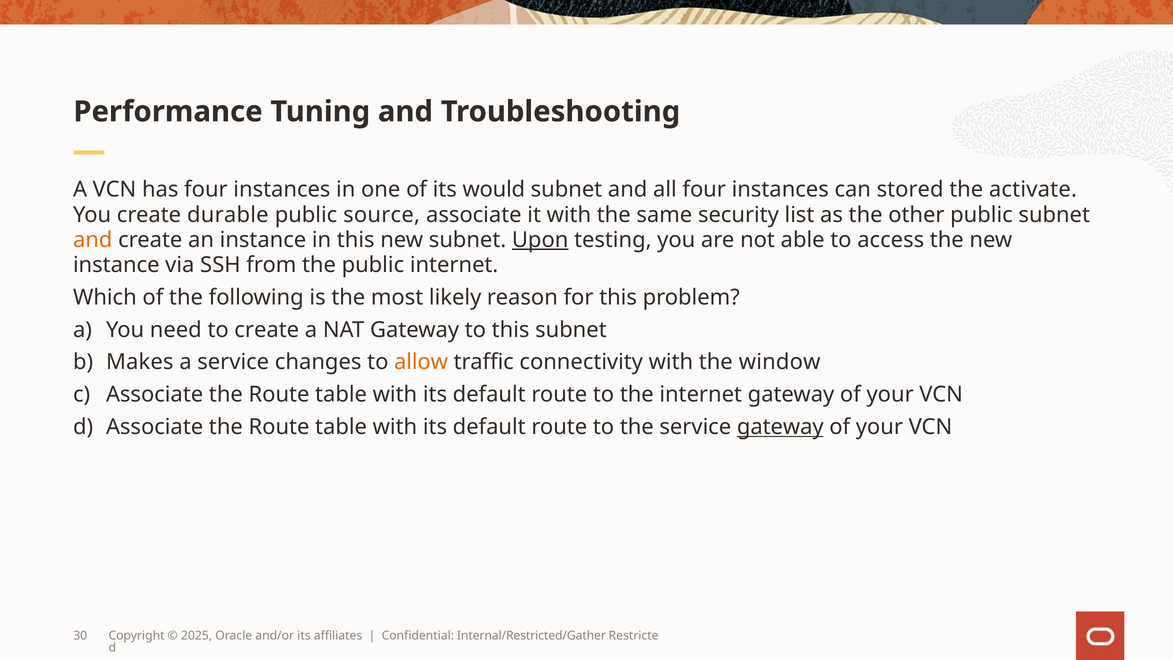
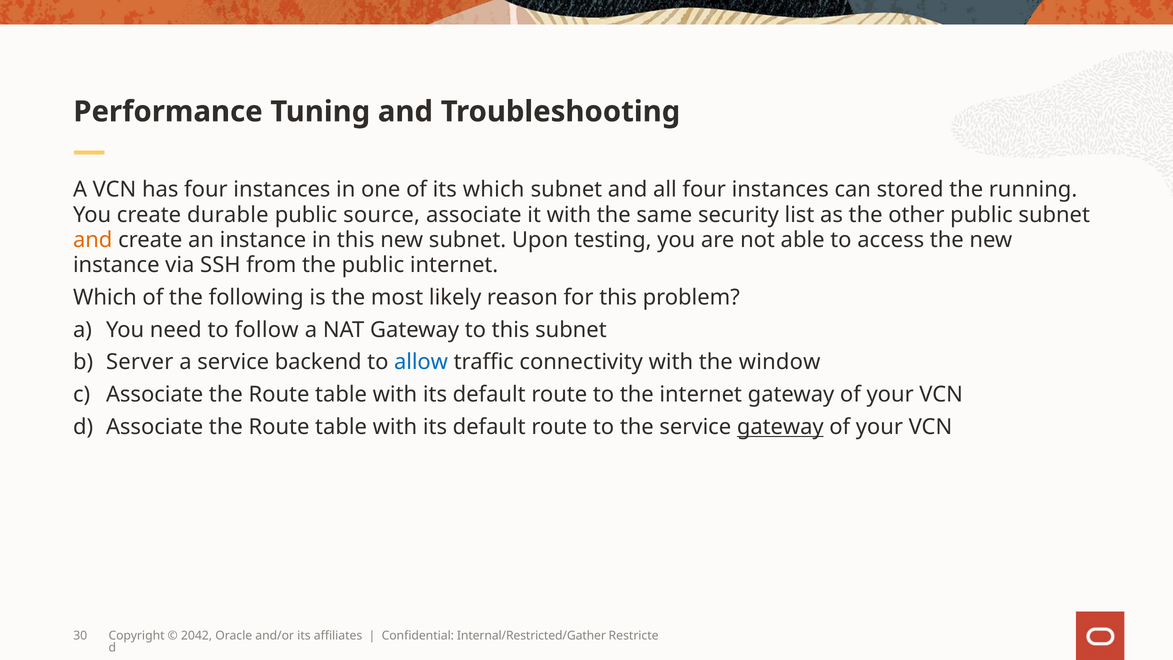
its would: would -> which
activate: activate -> running
Upon underline: present -> none
to create: create -> follow
Makes: Makes -> Server
changes: changes -> backend
allow colour: orange -> blue
2025: 2025 -> 2042
